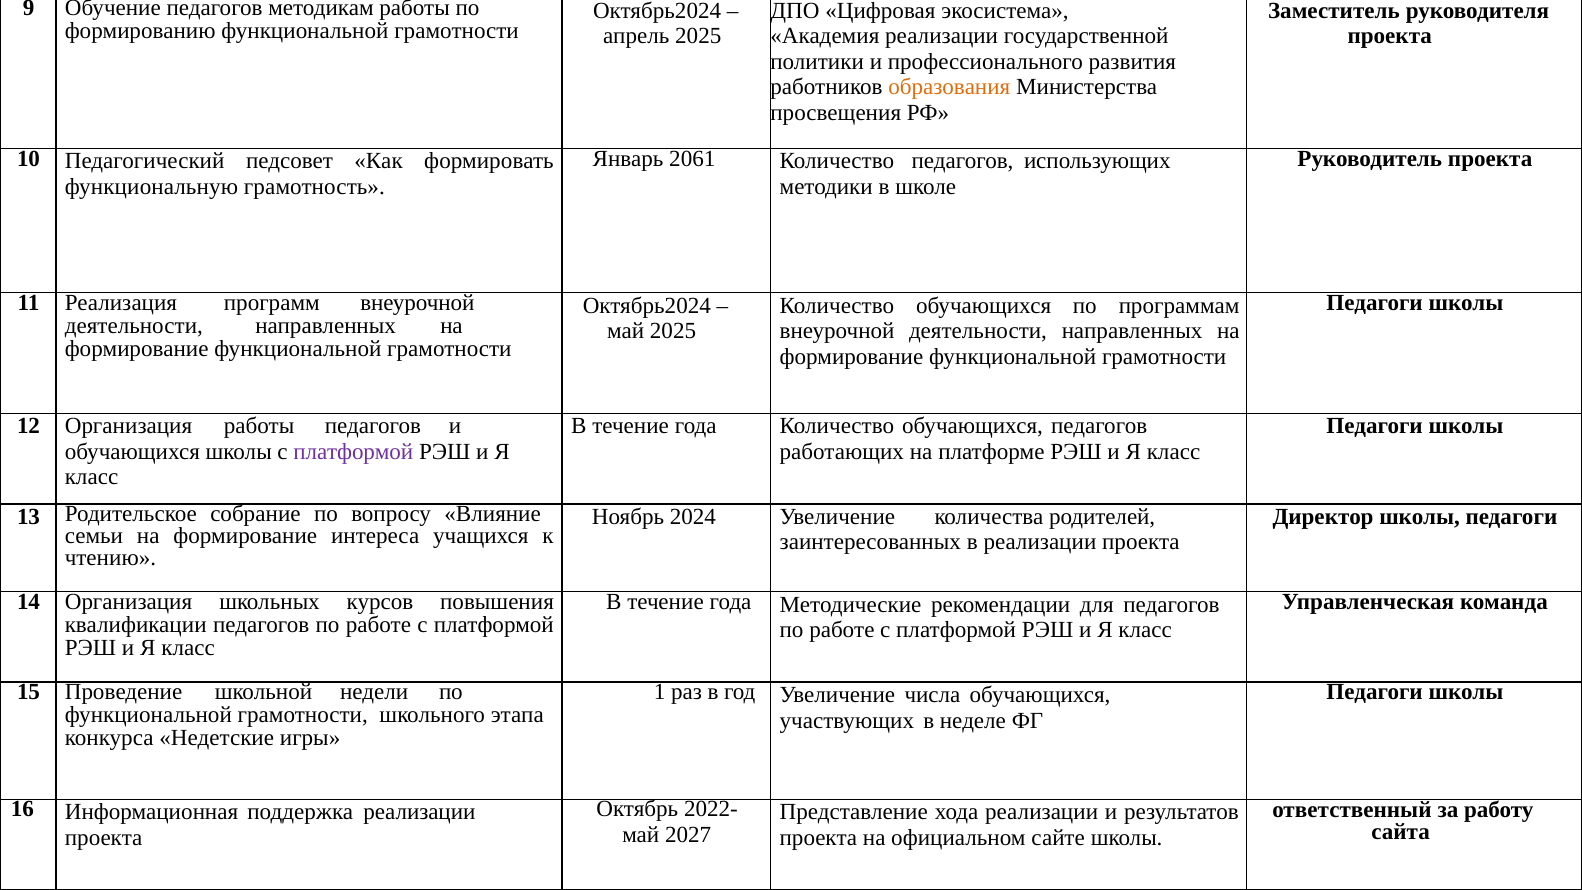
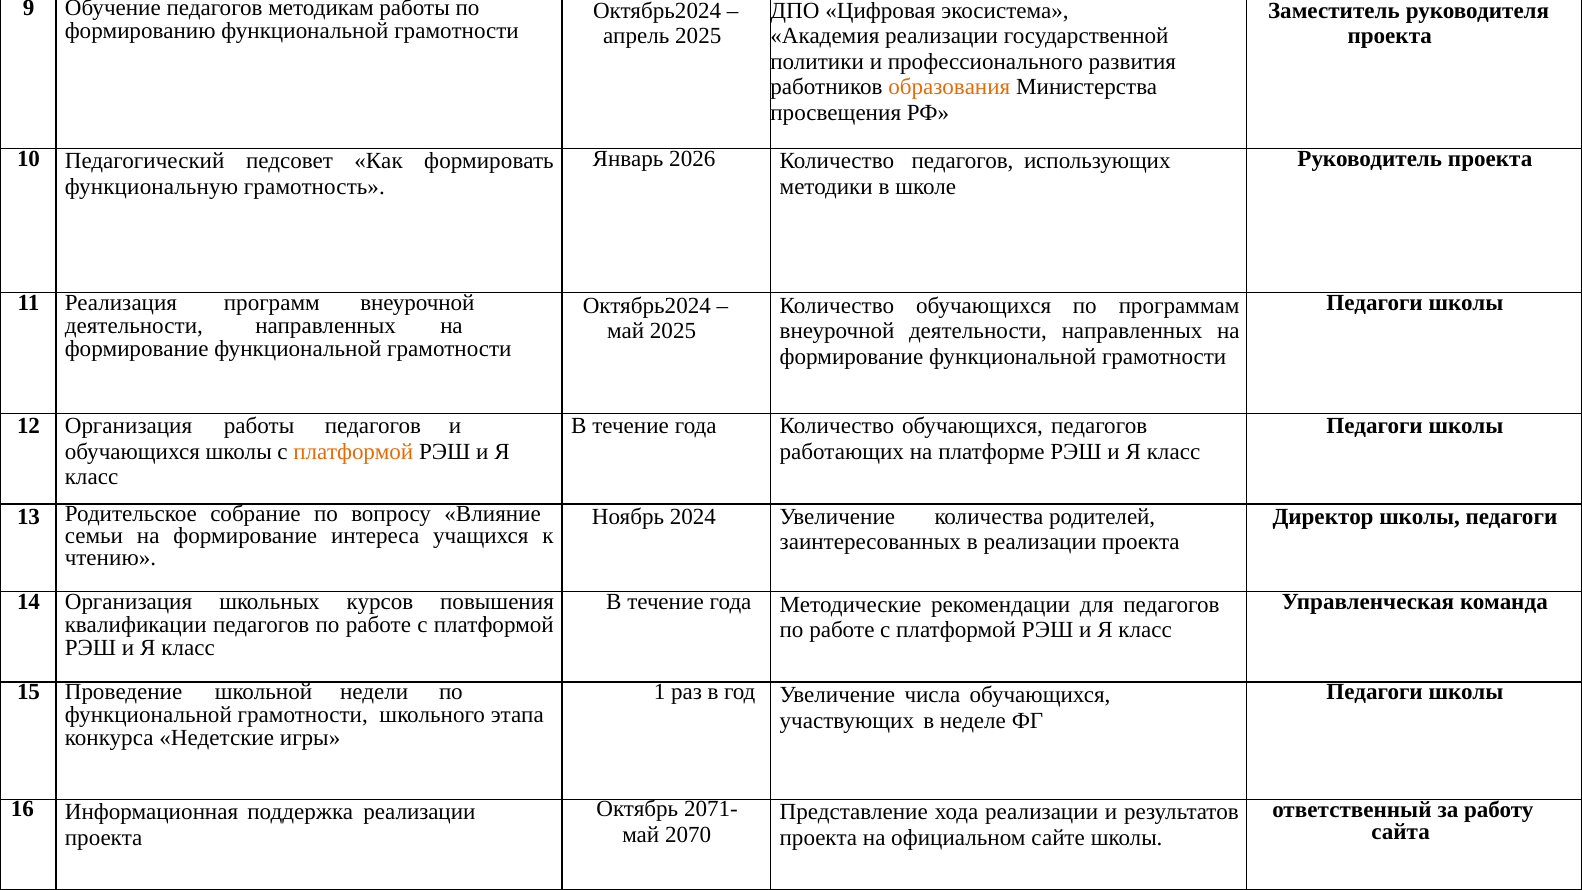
2061: 2061 -> 2026
платформой at (353, 452) colour: purple -> orange
2022-: 2022- -> 2071-
2027: 2027 -> 2070
